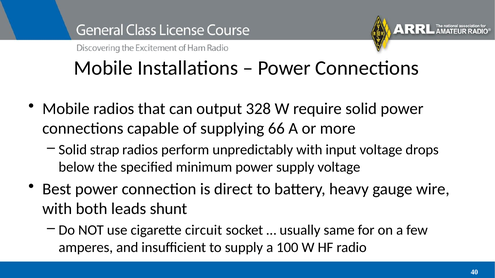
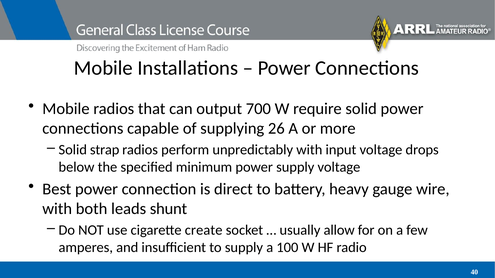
328: 328 -> 700
66: 66 -> 26
circuit: circuit -> create
same: same -> allow
